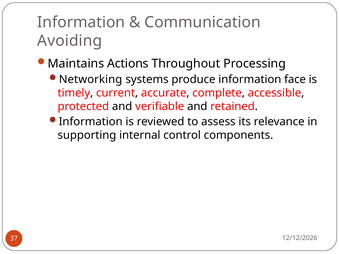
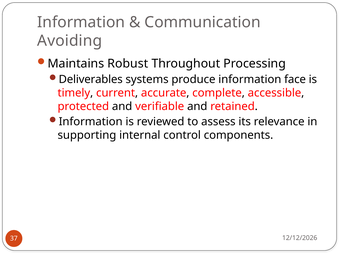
Actions: Actions -> Robust
Networking: Networking -> Deliverables
